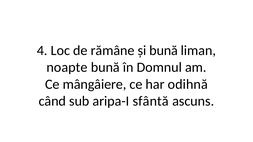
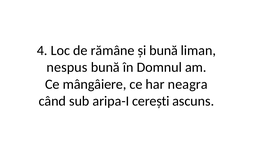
noapte: noapte -> nespus
odihnă: odihnă -> neagra
sfântă: sfântă -> cerești
